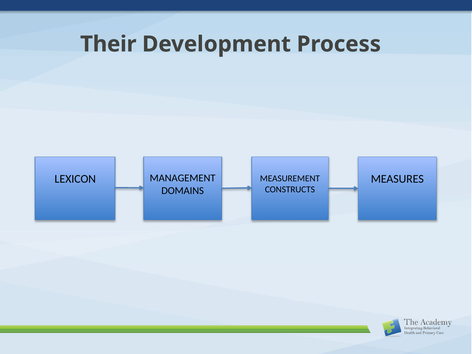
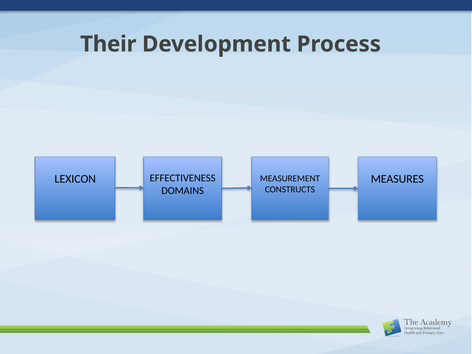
MANAGEMENT: MANAGEMENT -> EFFECTIVENESS
